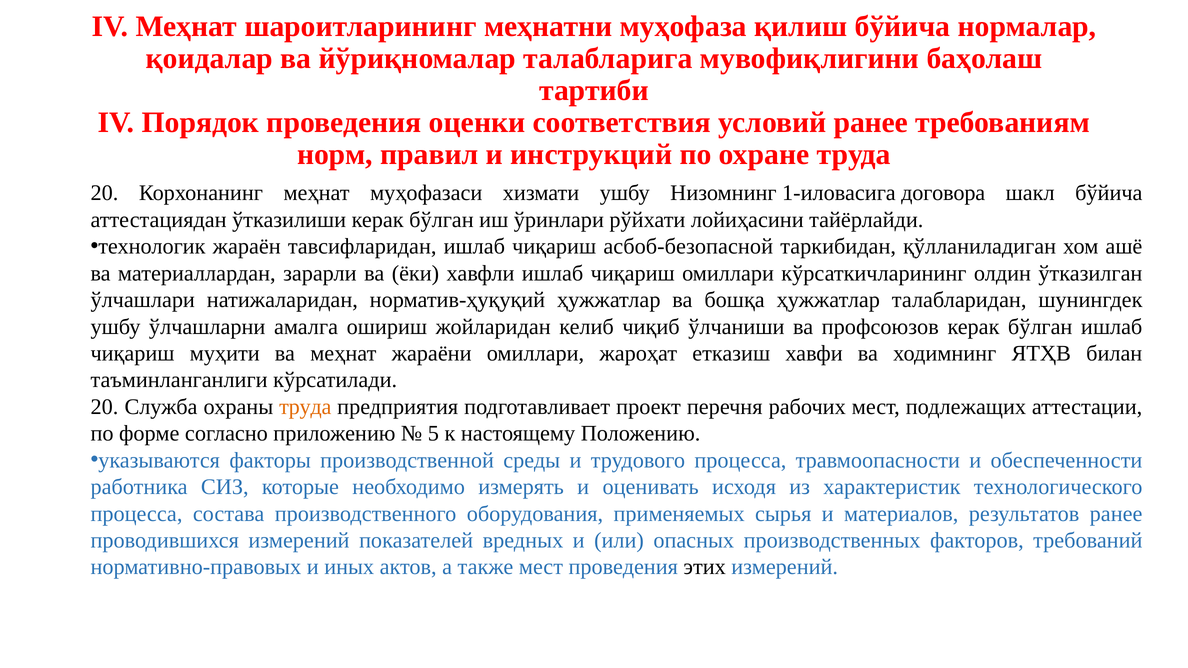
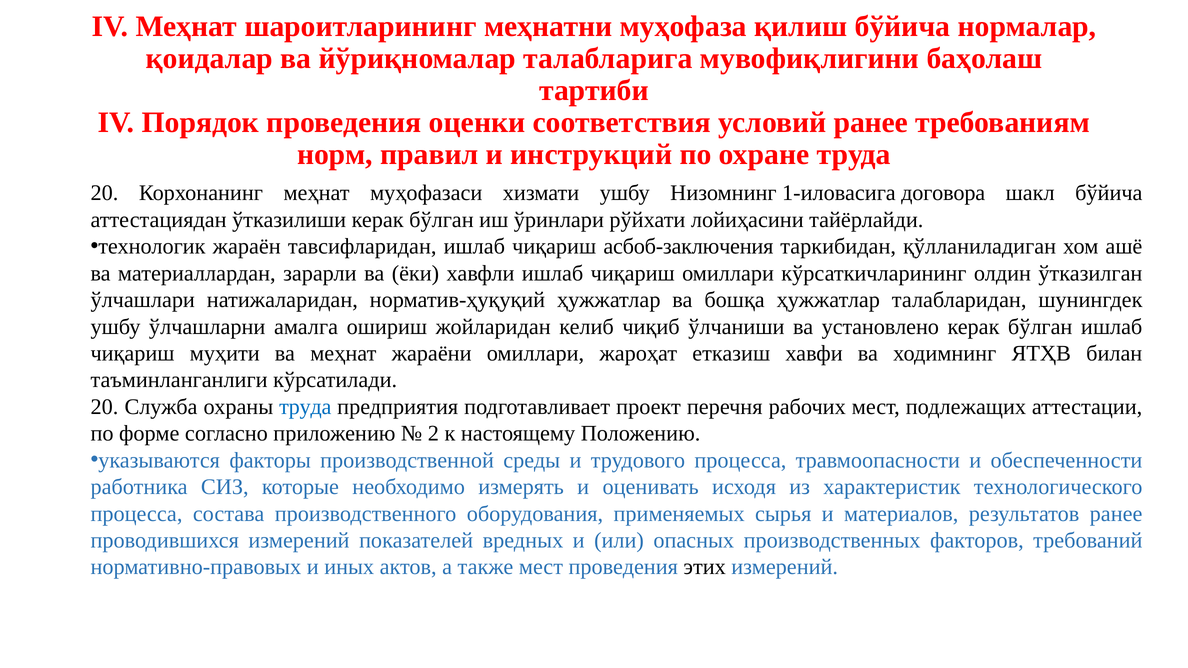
асбоб-безопасной: асбоб-безопасной -> асбоб-заключения
профсоюзов: профсоюзов -> установлено
труда at (305, 407) colour: orange -> blue
5: 5 -> 2
